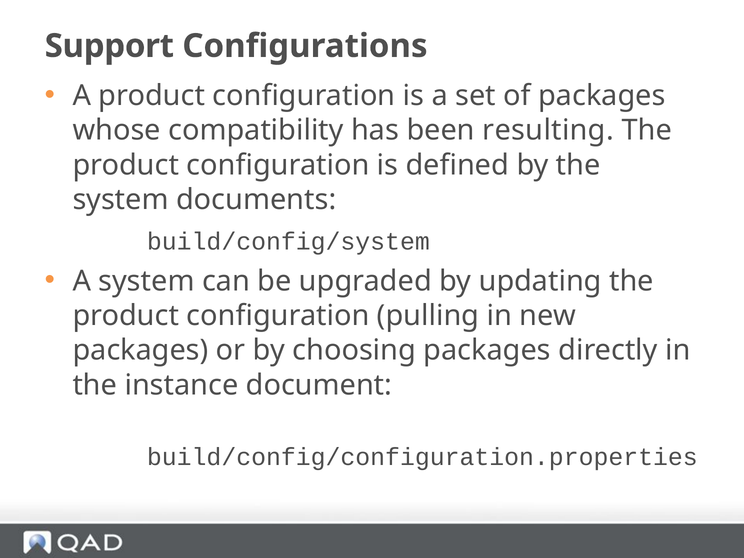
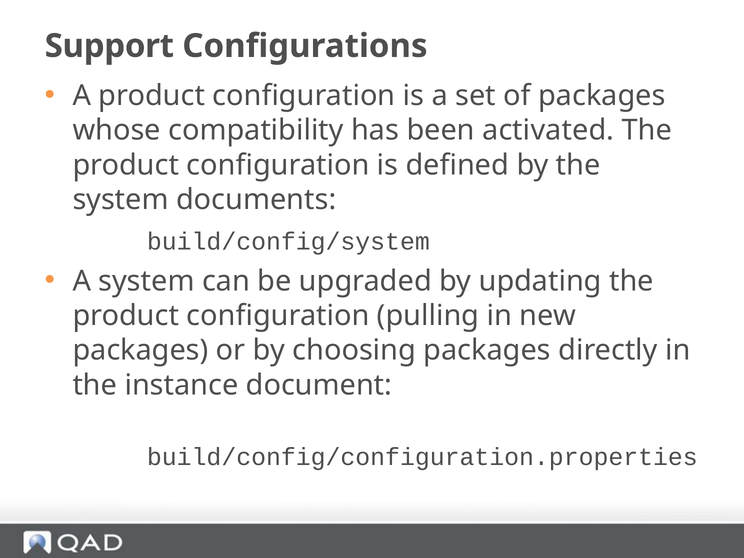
resulting: resulting -> activated
